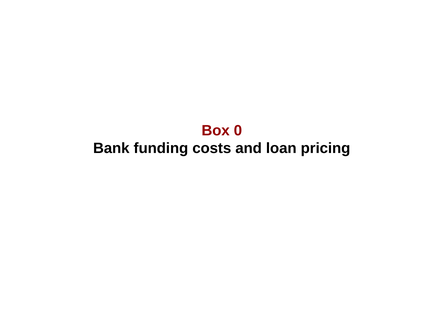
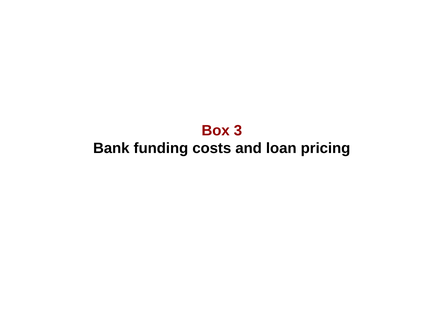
0: 0 -> 3
